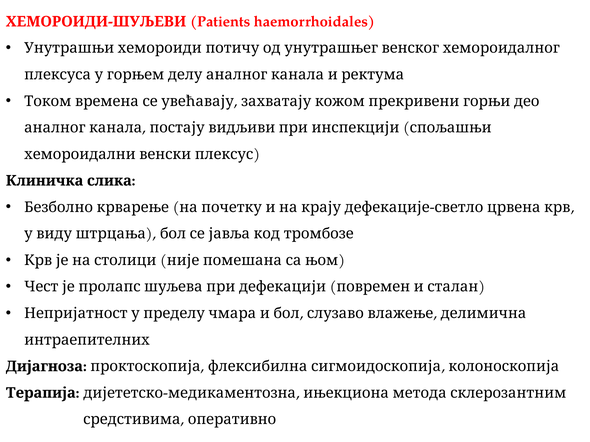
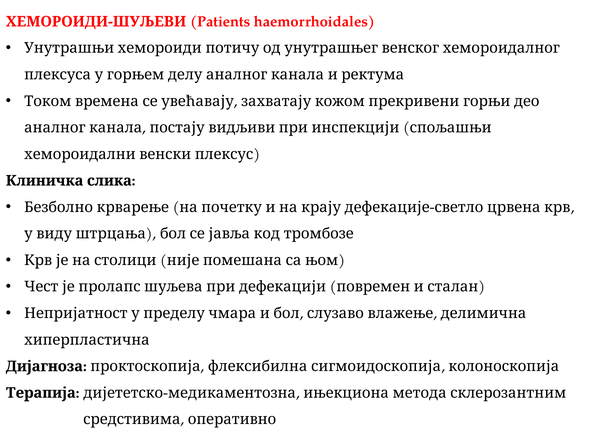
интраепителних: интраепителних -> хиперпластична
